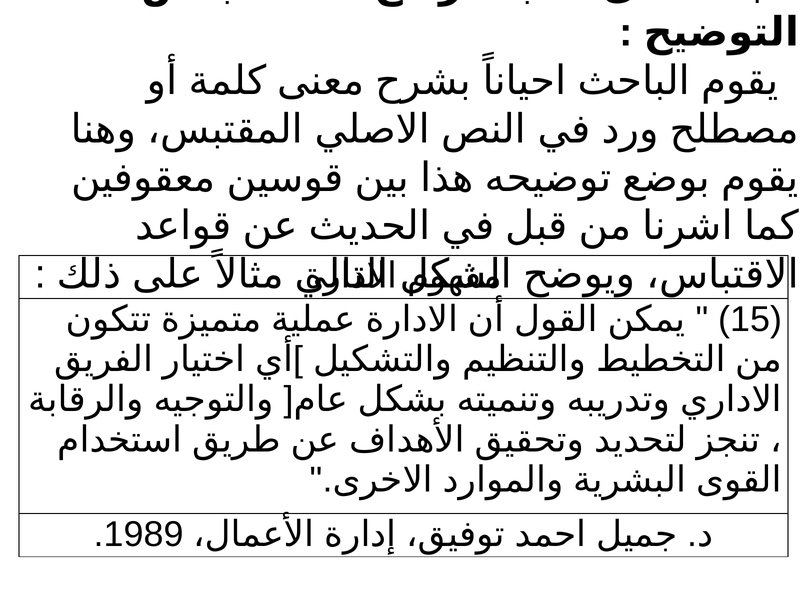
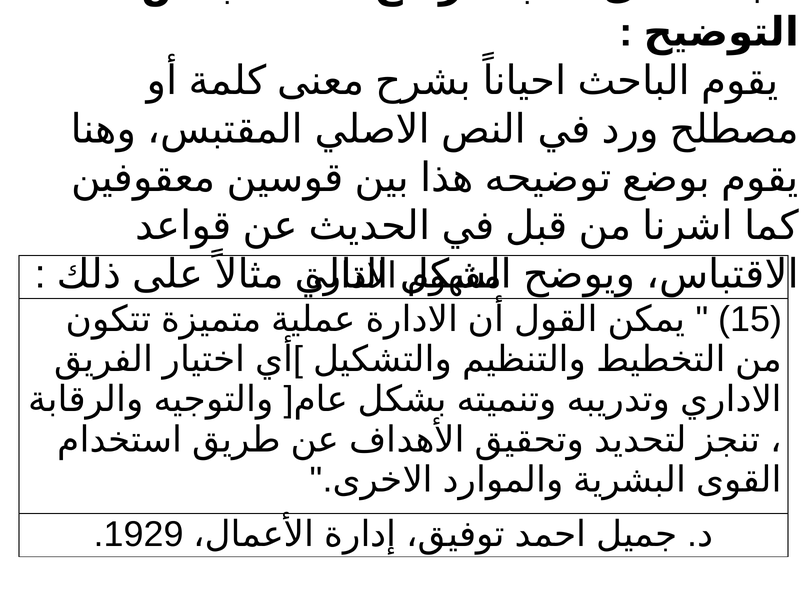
1989: 1989 -> 1929
